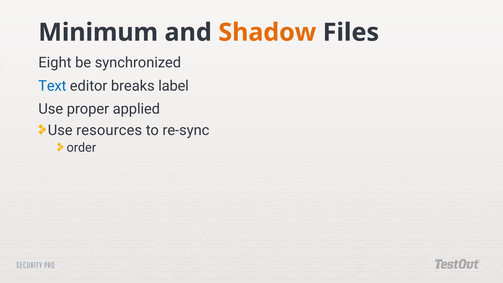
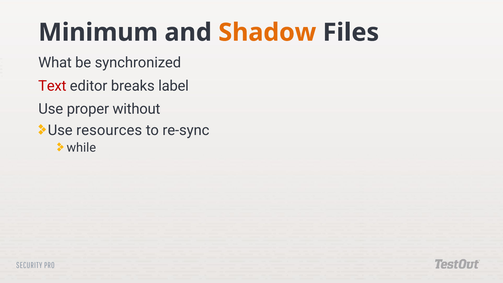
Eight: Eight -> What
Text colour: blue -> red
applied: applied -> without
order: order -> while
